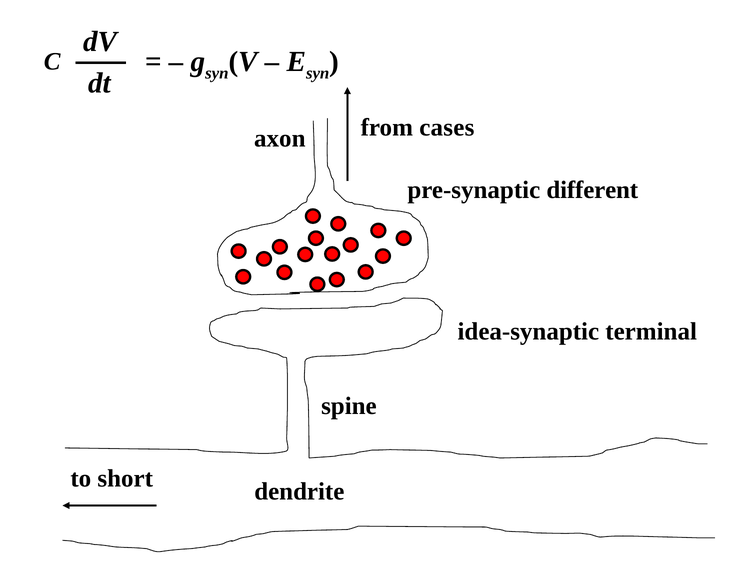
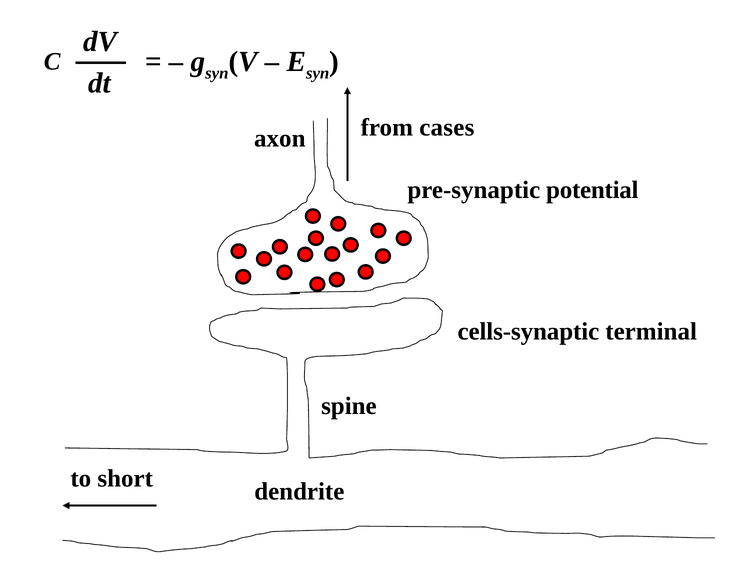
different: different -> potential
idea-synaptic: idea-synaptic -> cells-synaptic
